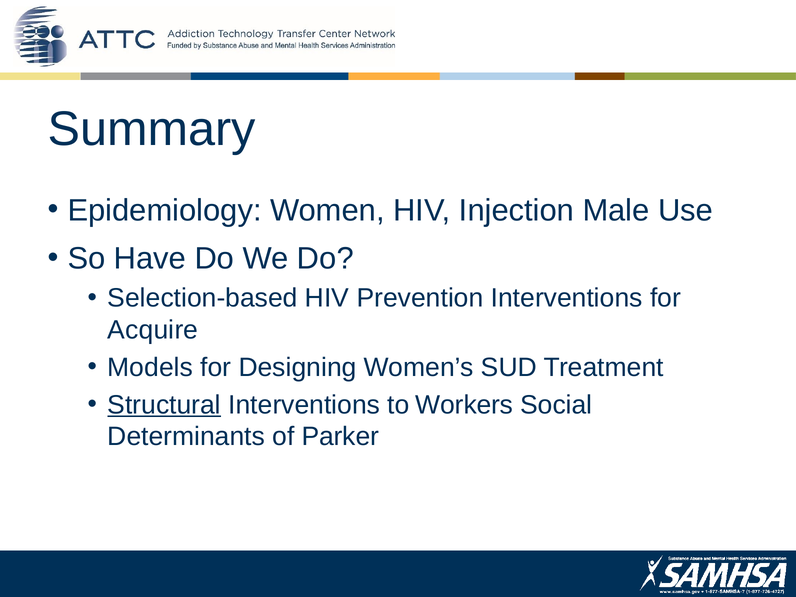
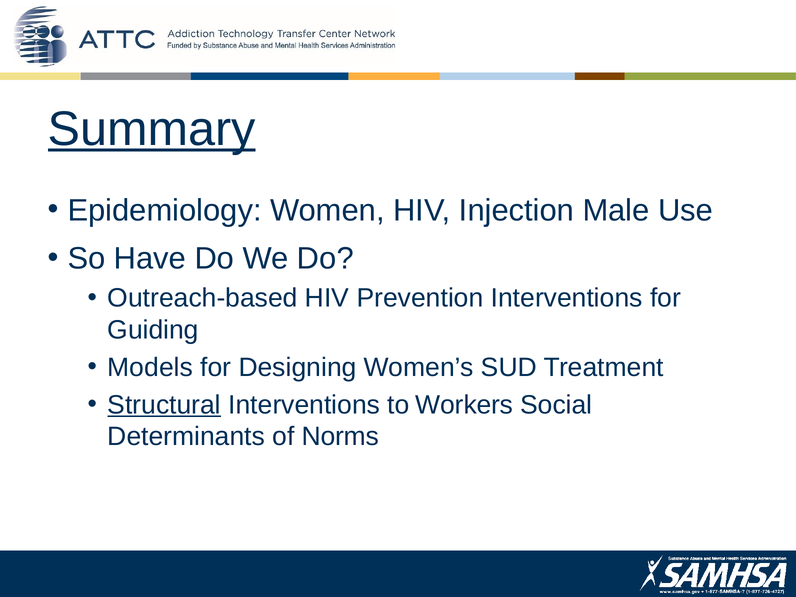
Summary underline: none -> present
Selection-based: Selection-based -> Outreach-based
Acquire: Acquire -> Guiding
Parker: Parker -> Norms
